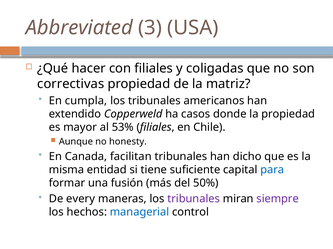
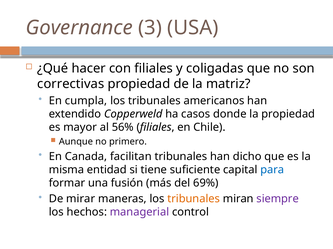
Abbreviated: Abbreviated -> Governance
53%: 53% -> 56%
honesty: honesty -> primero
50%: 50% -> 69%
every: every -> mirar
tribunales at (194, 199) colour: purple -> orange
managerial colour: blue -> purple
